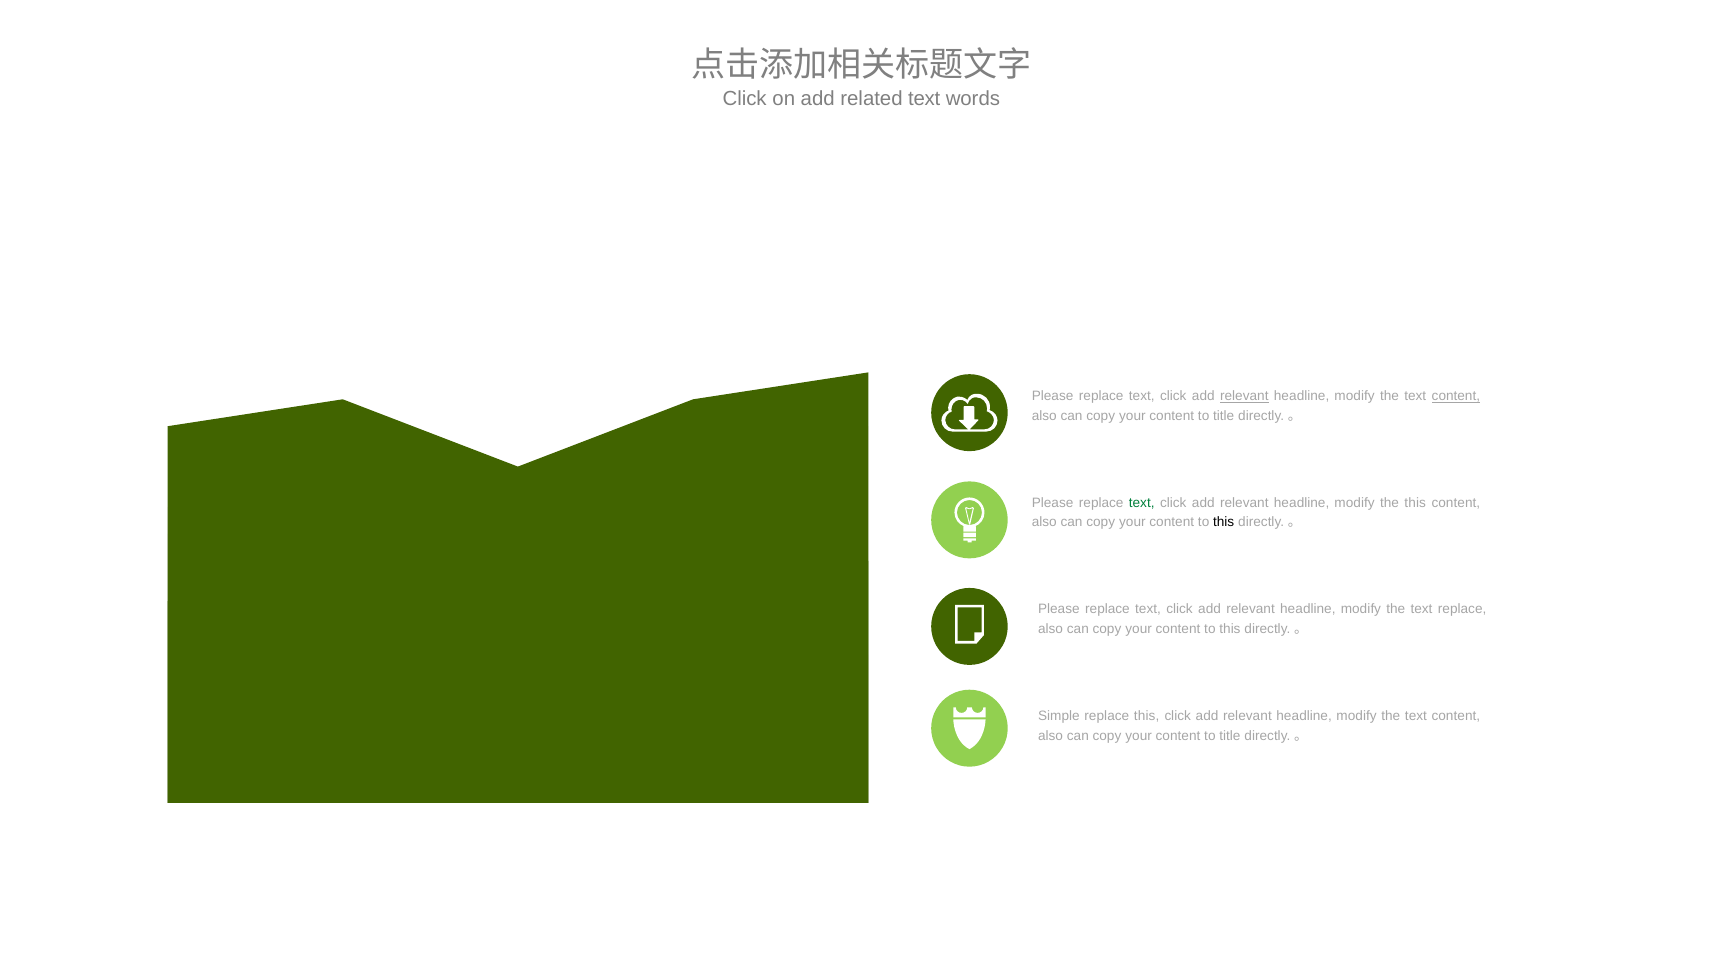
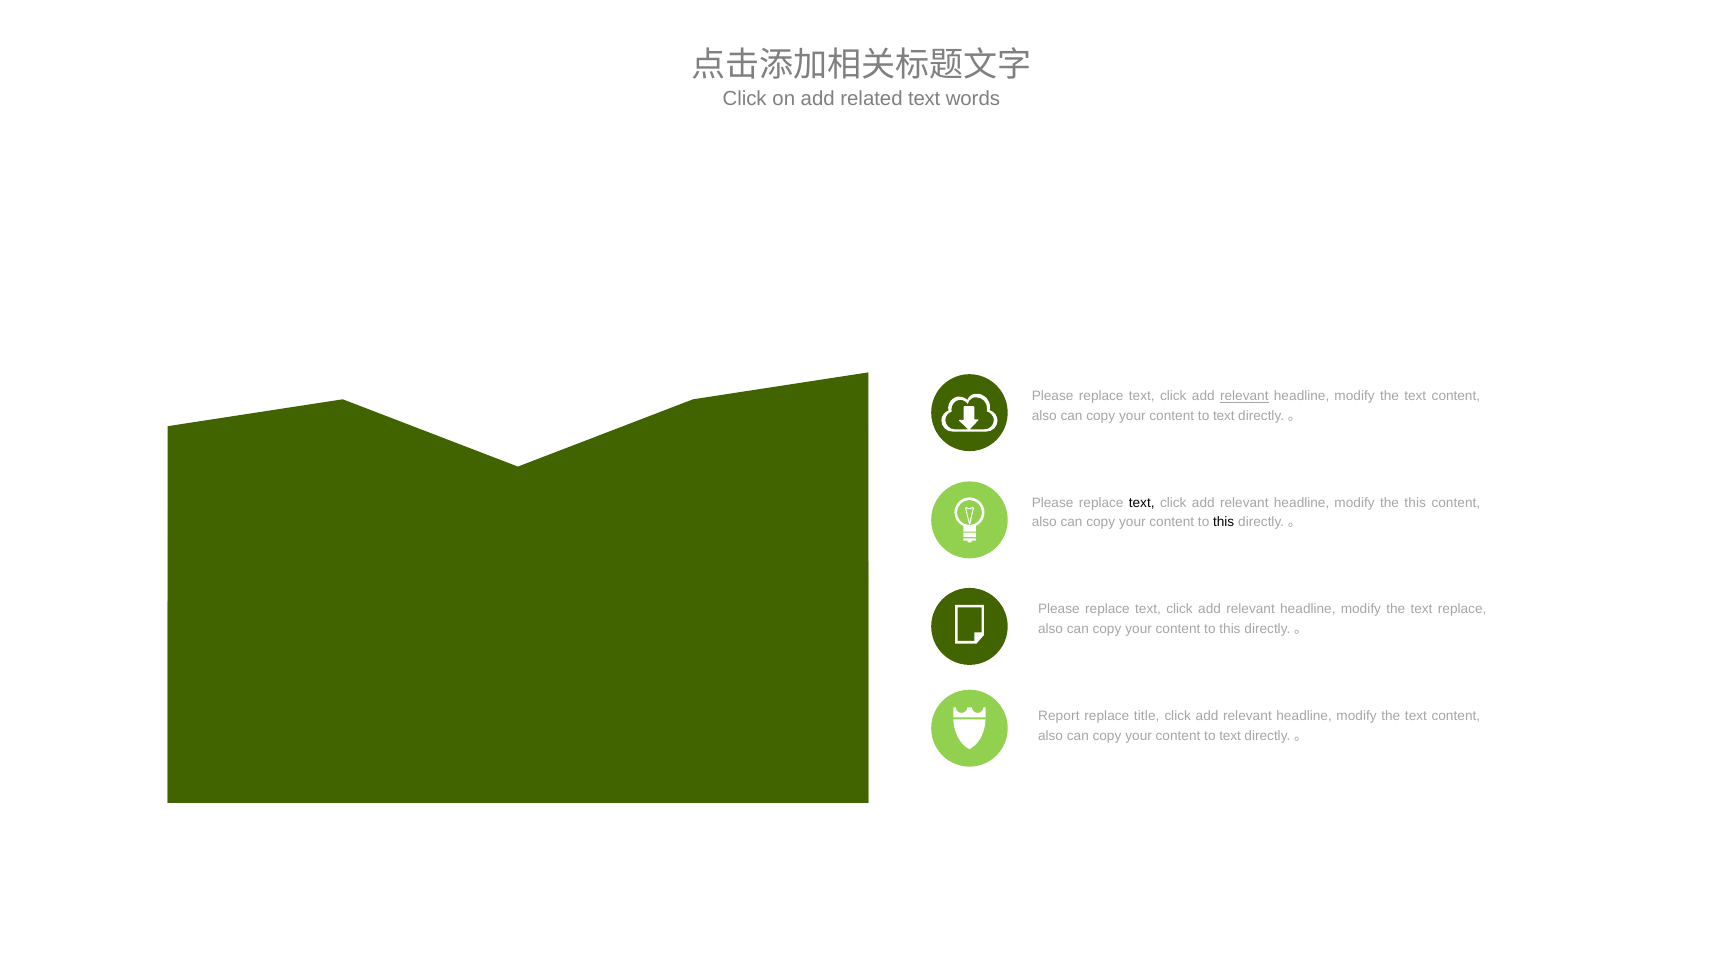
content at (1456, 396) underline: present -> none
title at (1224, 416): title -> text
text at (1142, 503) colour: green -> black
Simple: Simple -> Report
replace this: this -> title
title at (1230, 736): title -> text
